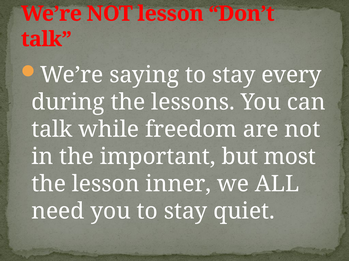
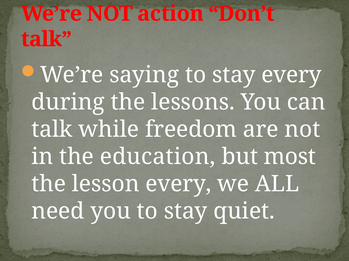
NOT lesson: lesson -> action
important: important -> education
lesson inner: inner -> every
